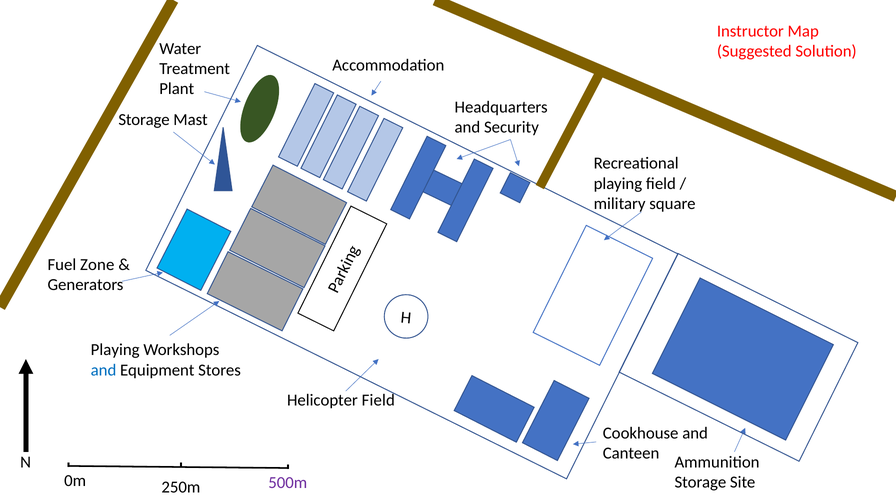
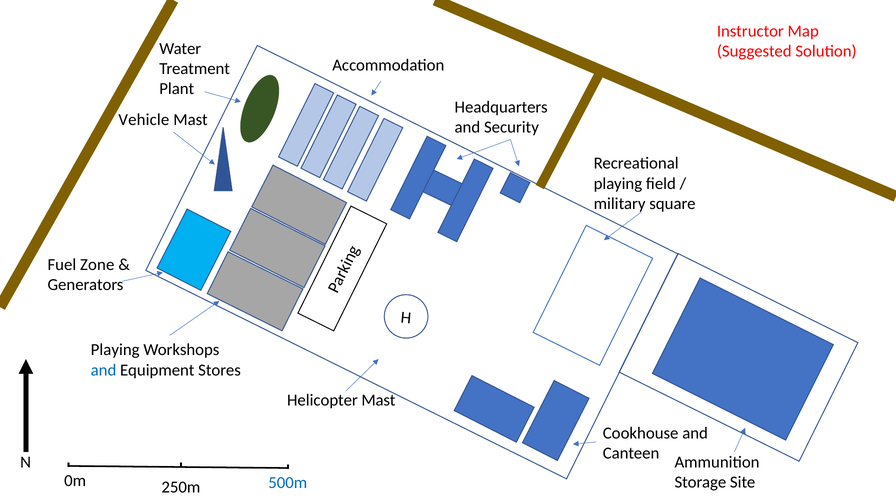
Storage at (144, 120): Storage -> Vehicle
Helicopter Field: Field -> Mast
500m colour: purple -> blue
